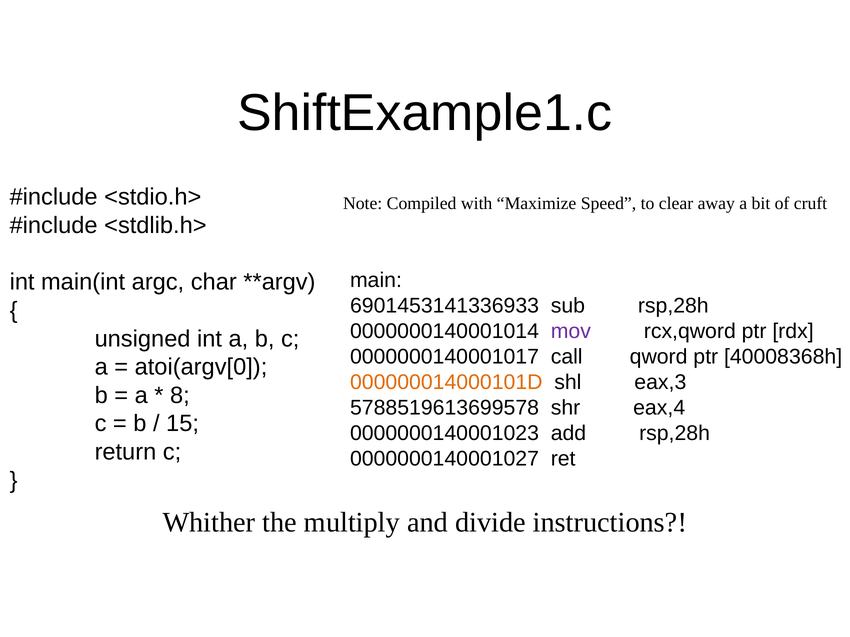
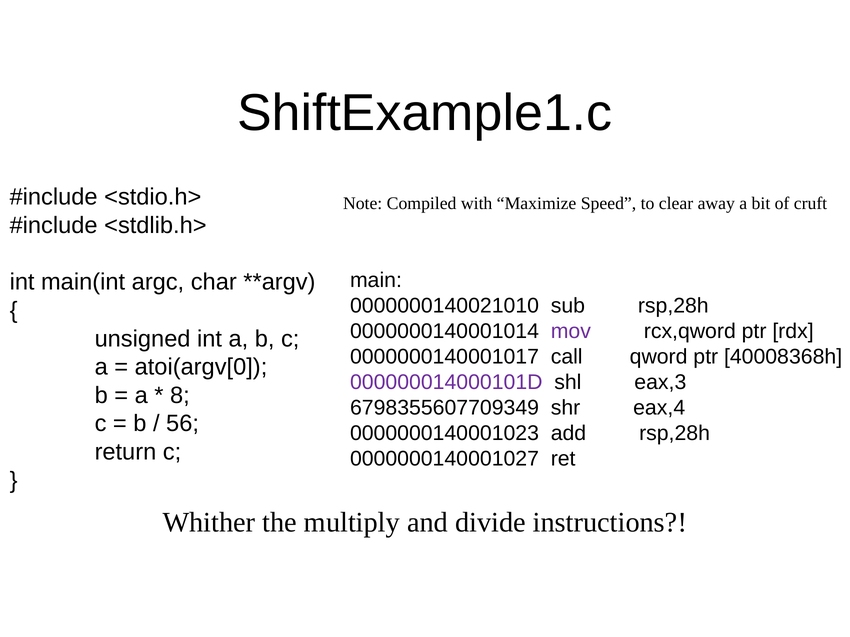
6901453141336933: 6901453141336933 -> 0000000140021010
000000014000101D colour: orange -> purple
5788519613699578: 5788519613699578 -> 6798355607709349
15: 15 -> 56
